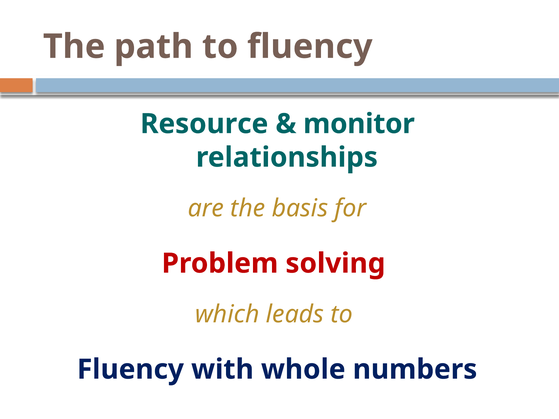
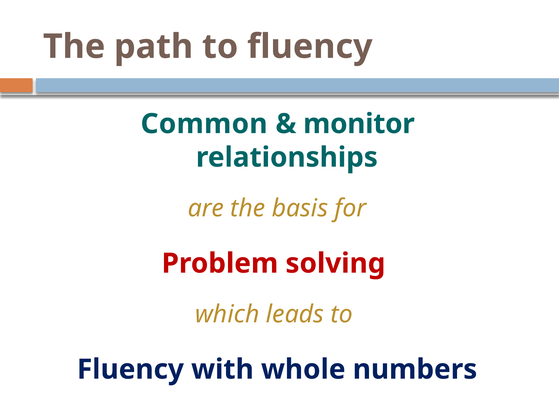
Resource: Resource -> Common
